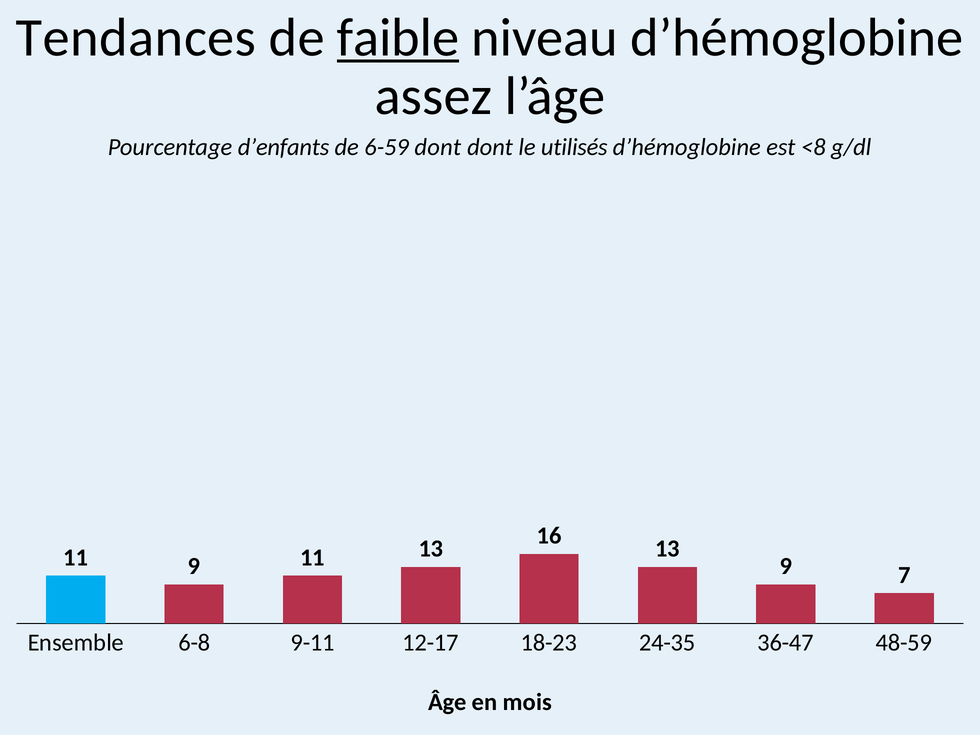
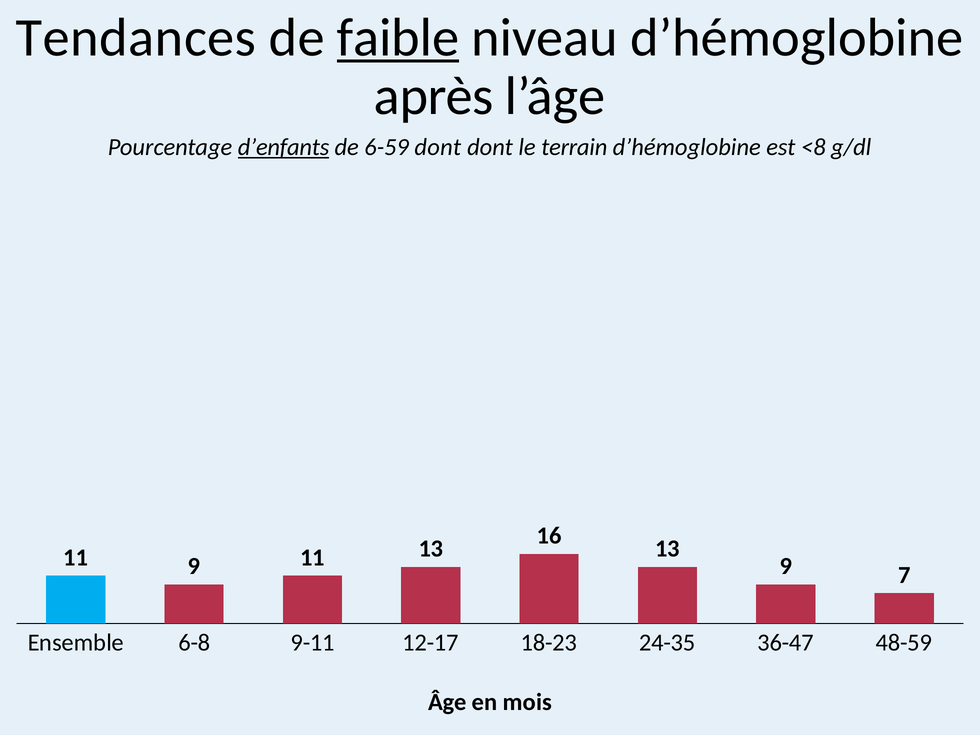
assez: assez -> après
d’enfants underline: none -> present
utilisés: utilisés -> terrain
